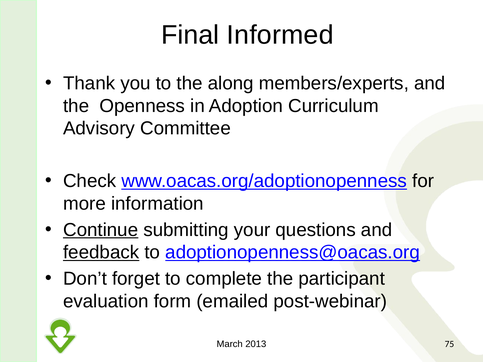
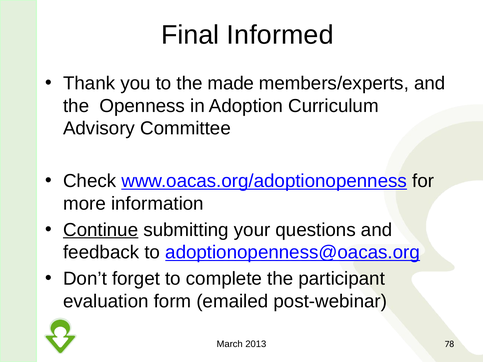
along: along -> made
feedback underline: present -> none
75: 75 -> 78
